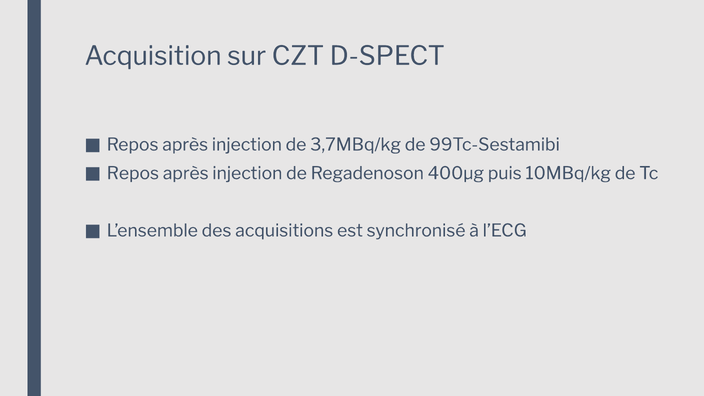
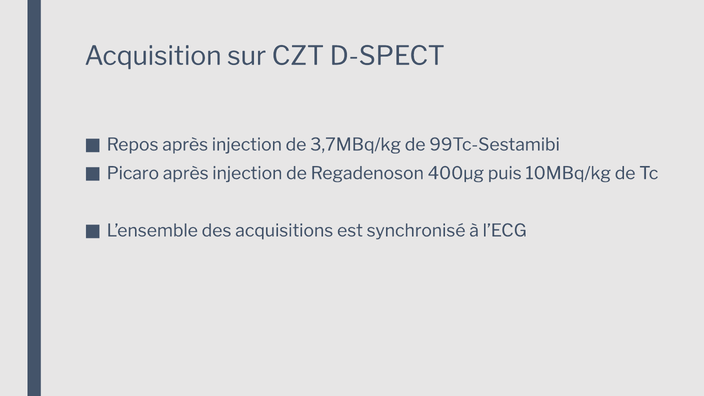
Repos at (133, 173): Repos -> Picaro
